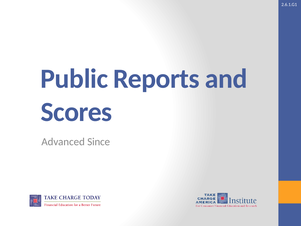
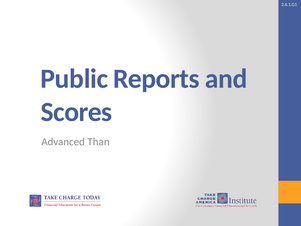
Since: Since -> Than
